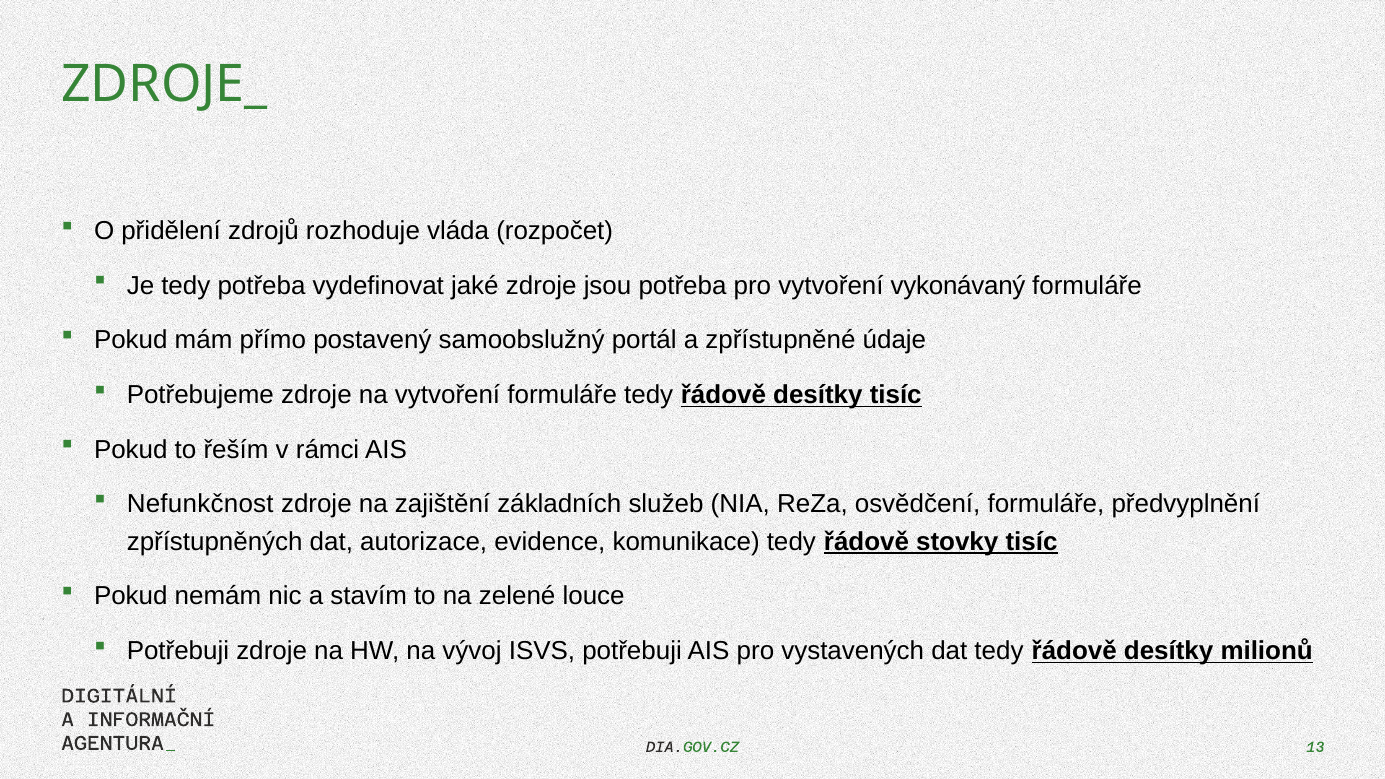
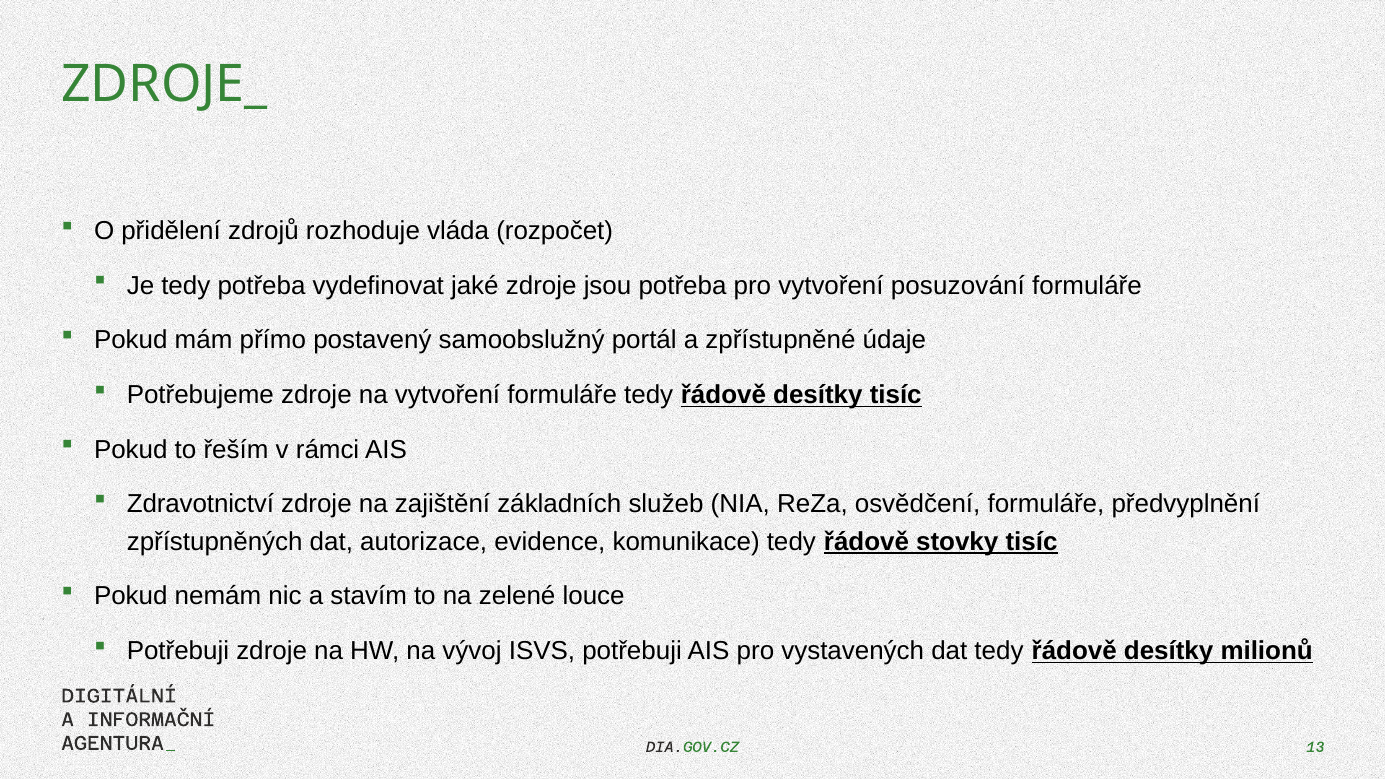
vykonávaný: vykonávaný -> posuzování
Nefunkčnost: Nefunkčnost -> Zdravotnictví
